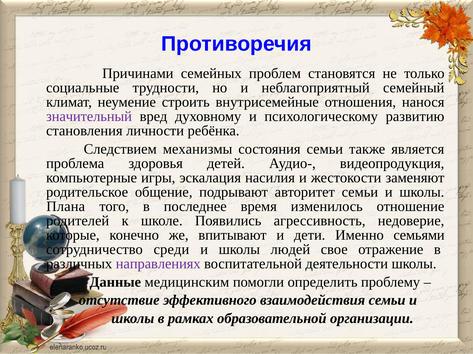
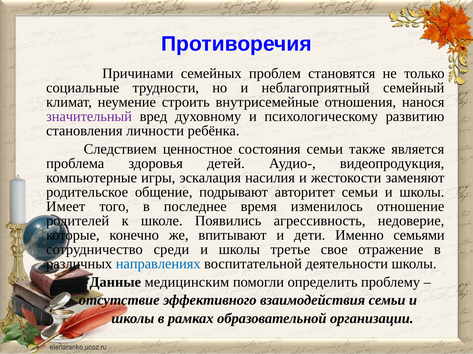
механизмы: механизмы -> ценностное
Плана: Плана -> Имеет
людей: людей -> третье
направлениях colour: purple -> blue
